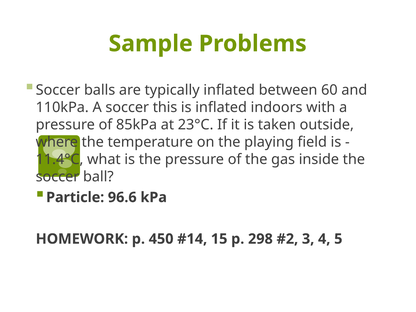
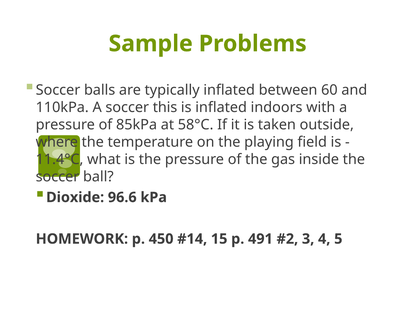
23°C: 23°C -> 58°C
Particle: Particle -> Dioxide
298: 298 -> 491
